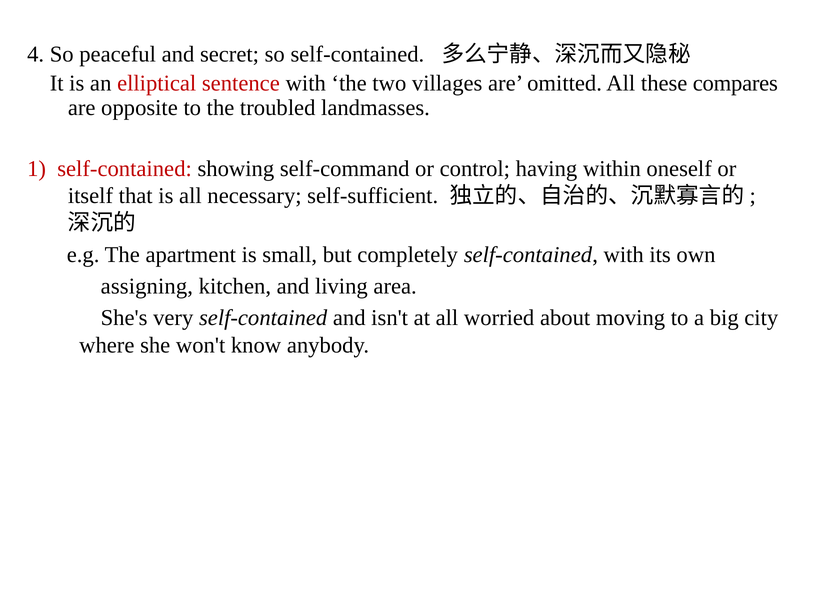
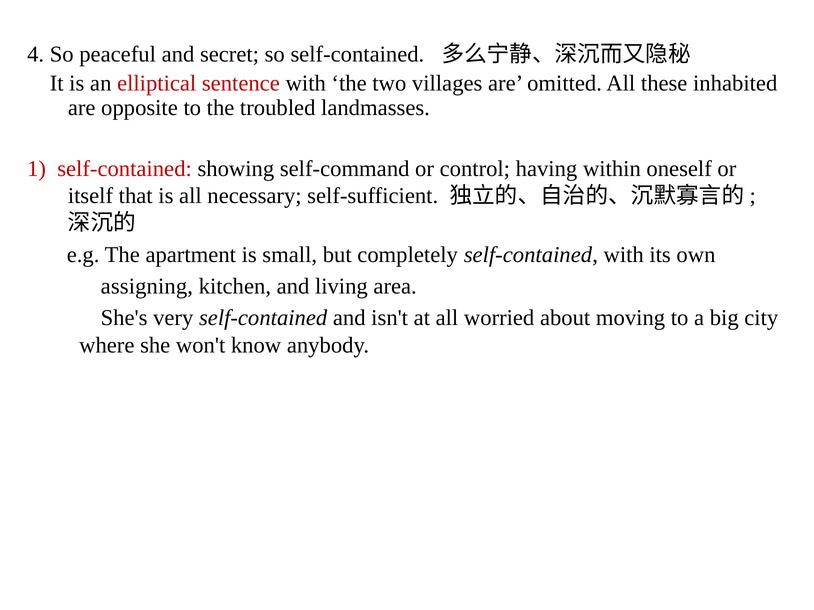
compares: compares -> inhabited
